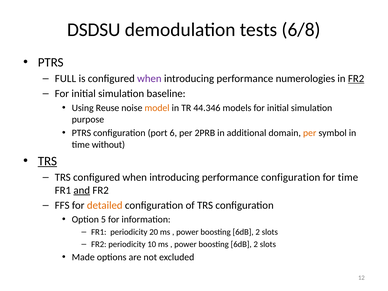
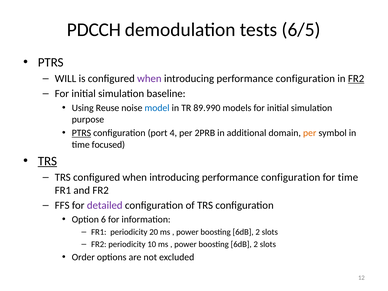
DSDSU: DSDSU -> PDCCH
6/8: 6/8 -> 6/5
FULL: FULL -> WILL
numerologies at (305, 79): numerologies -> configuration
model colour: orange -> blue
44.346: 44.346 -> 89.990
PTRS at (81, 133) underline: none -> present
6: 6 -> 4
without: without -> focused
and underline: present -> none
detailed colour: orange -> purple
5: 5 -> 6
Made: Made -> Order
